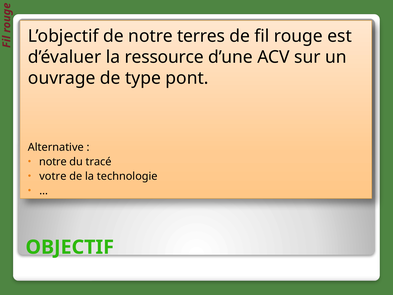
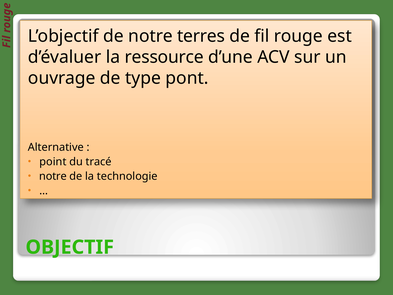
notre at (53, 162): notre -> point
votre at (53, 176): votre -> notre
